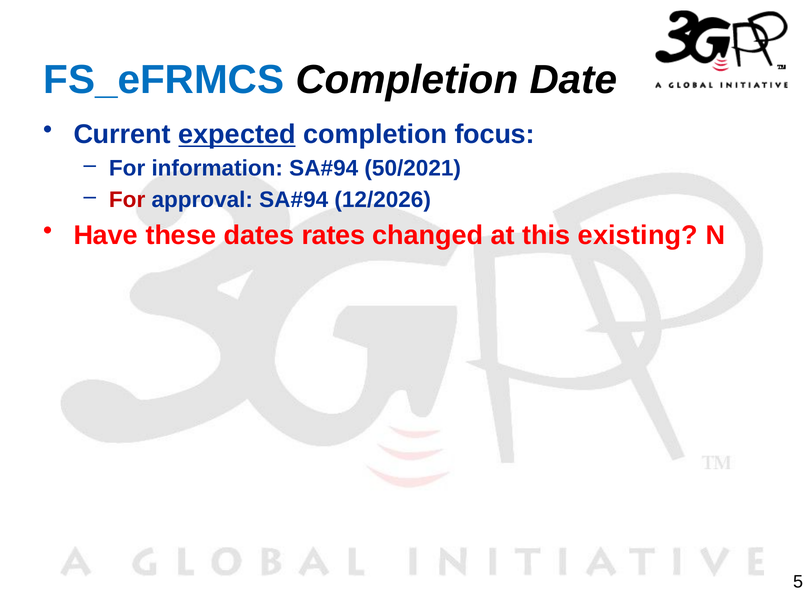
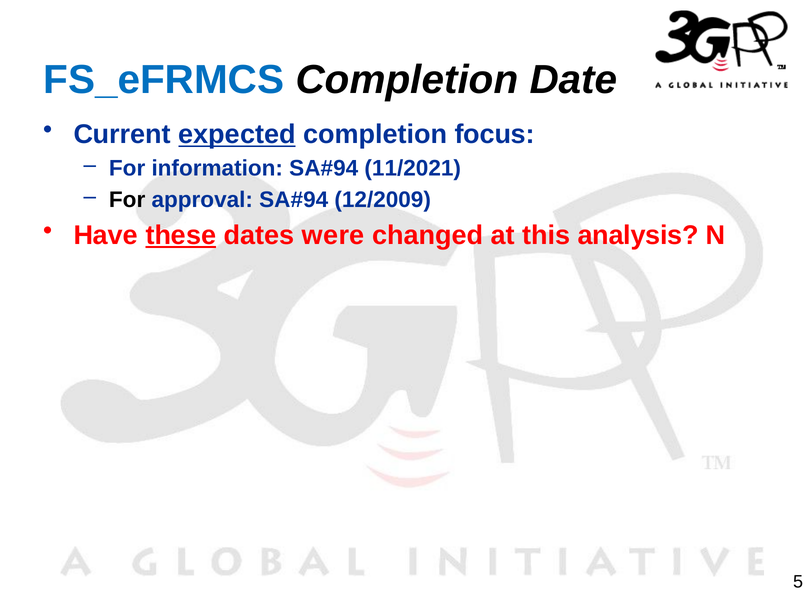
50/2021: 50/2021 -> 11/2021
For at (127, 200) colour: red -> black
12/2026: 12/2026 -> 12/2009
these underline: none -> present
rates: rates -> were
existing: existing -> analysis
